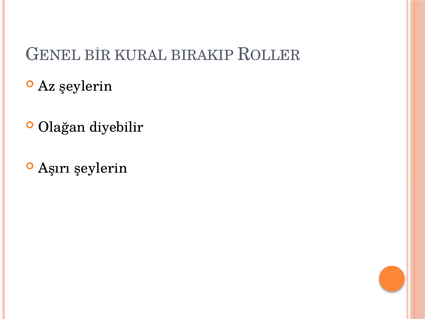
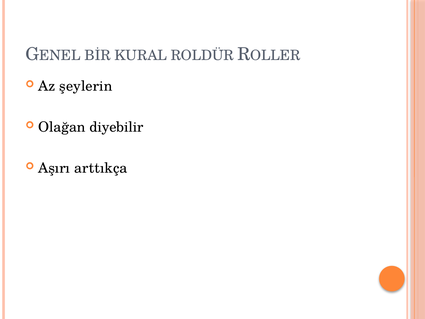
BIRAKIP: BIRAKIP -> ROLDÜR
Aşırı şeylerin: şeylerin -> arttıkça
